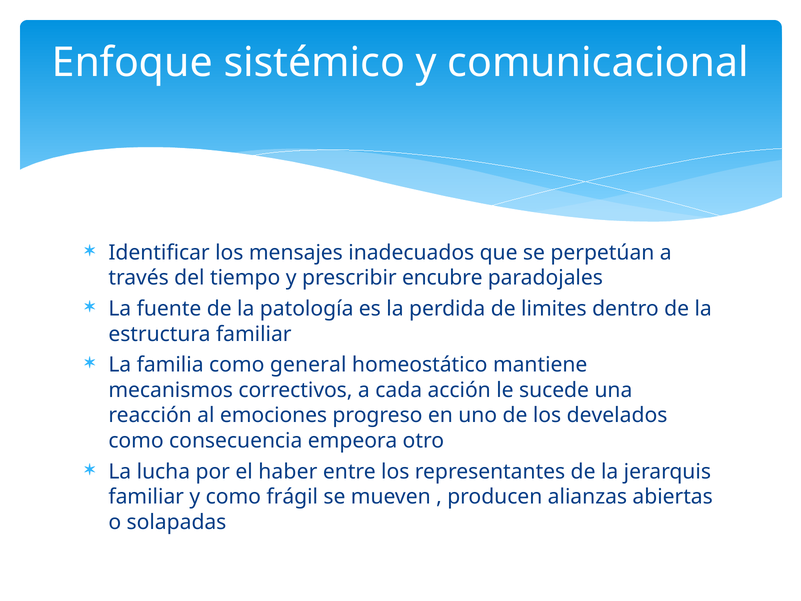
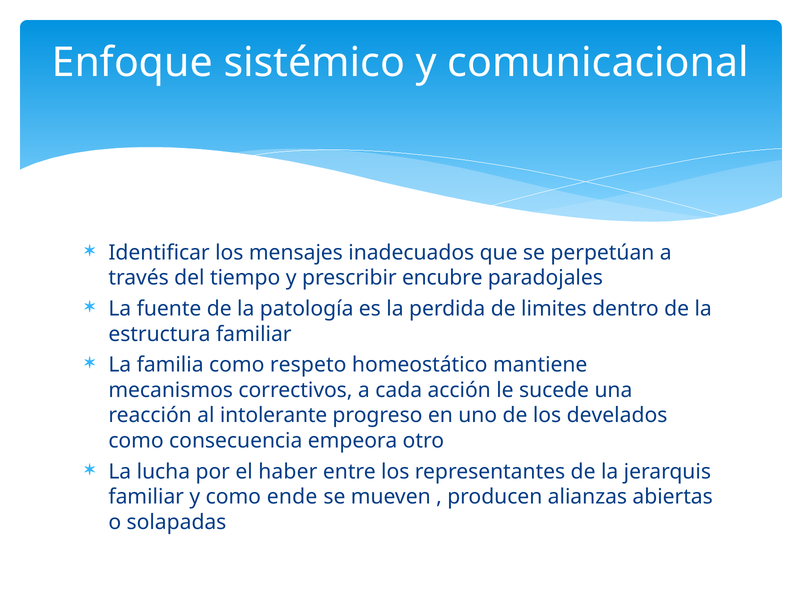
general: general -> respeto
emociones: emociones -> intolerante
frágil: frágil -> ende
